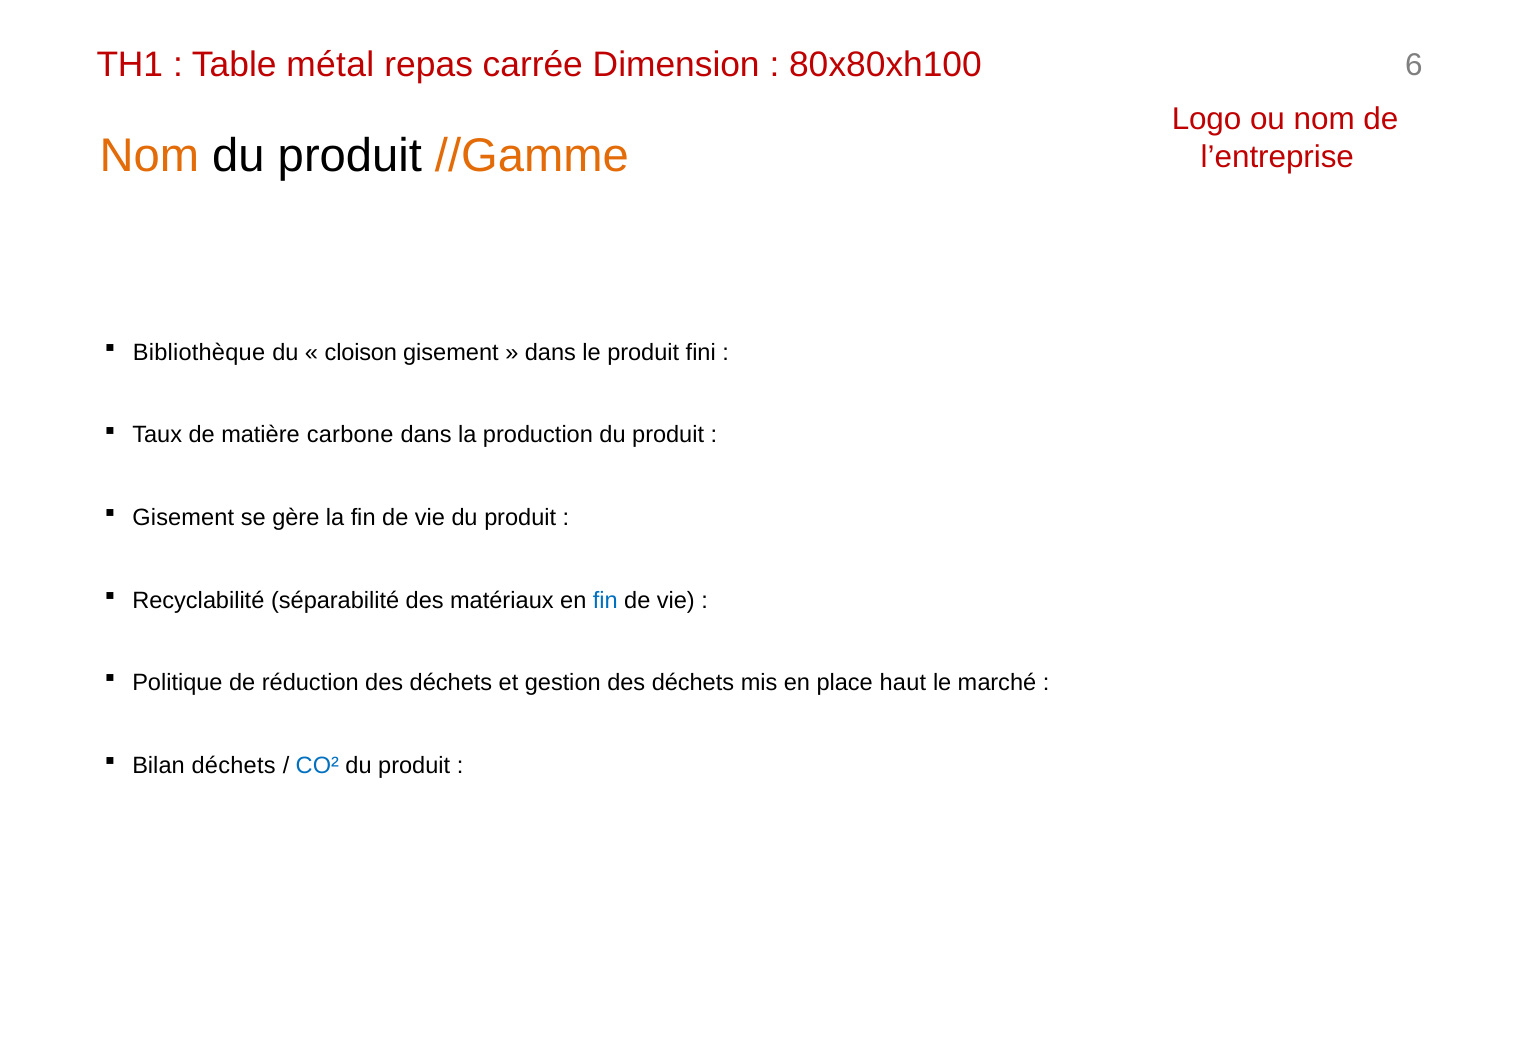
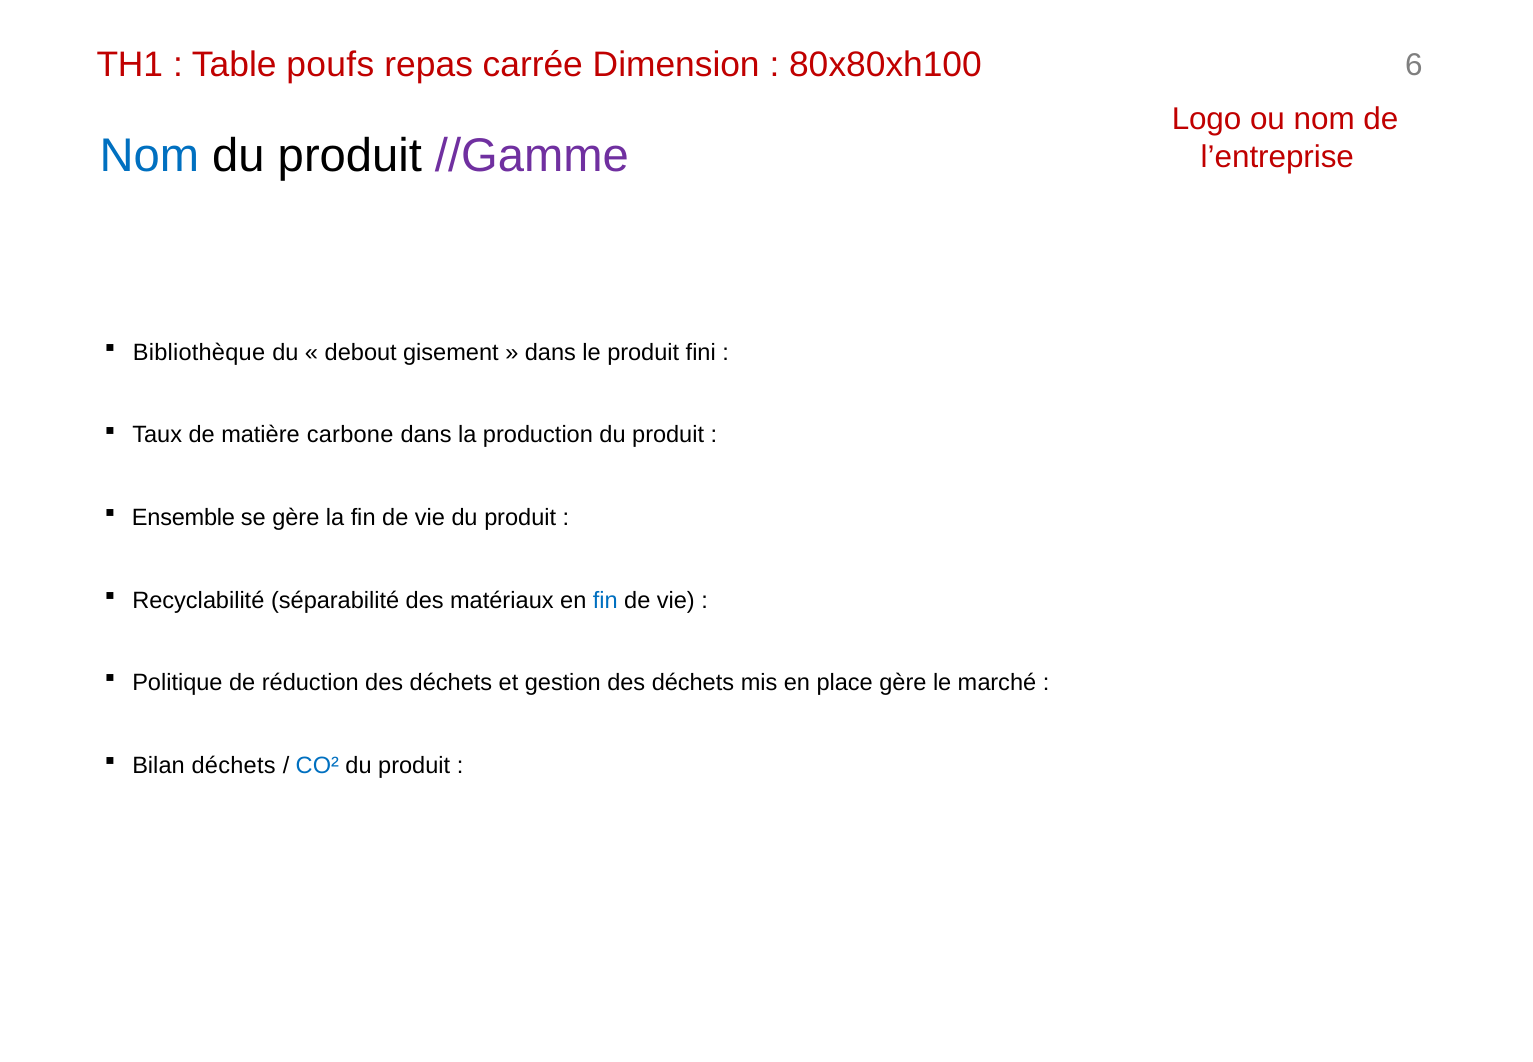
métal: métal -> poufs
Nom at (149, 156) colour: orange -> blue
//Gamme colour: orange -> purple
cloison: cloison -> debout
Gisement at (183, 517): Gisement -> Ensemble
place haut: haut -> gère
